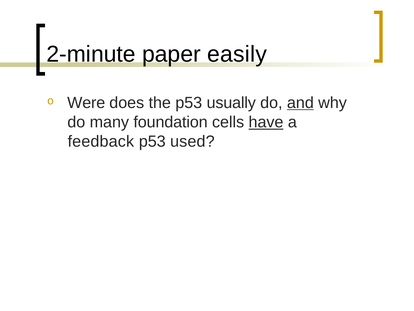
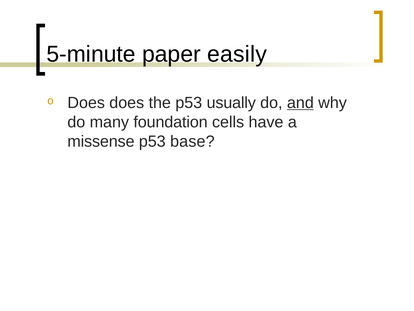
2-minute: 2-minute -> 5-minute
Were at (86, 103): Were -> Does
have underline: present -> none
feedback: feedback -> missense
used: used -> base
